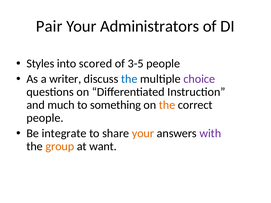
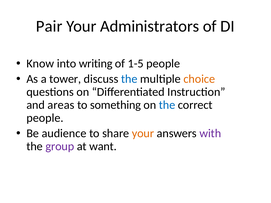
Styles: Styles -> Know
scored: scored -> writing
3-5: 3-5 -> 1-5
writer: writer -> tower
choice colour: purple -> orange
much: much -> areas
the at (167, 105) colour: orange -> blue
integrate: integrate -> audience
group colour: orange -> purple
